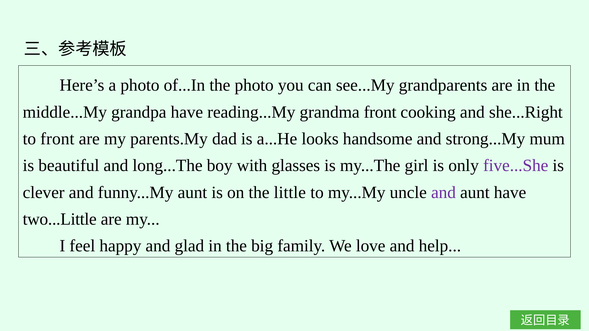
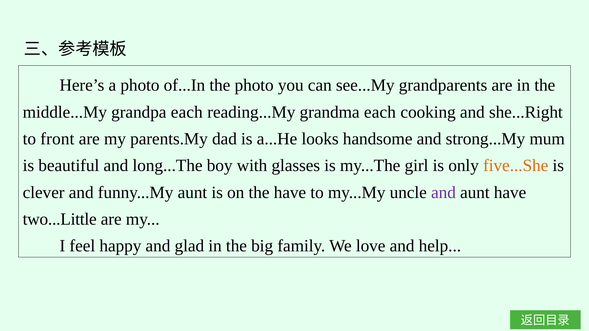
grandpa have: have -> each
grandma front: front -> each
five...She colour: purple -> orange
the little: little -> have
